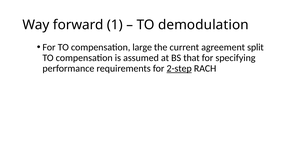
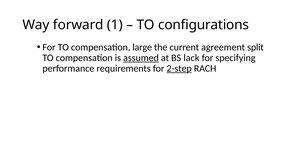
demodulation: demodulation -> configurations
assumed underline: none -> present
that: that -> lack
